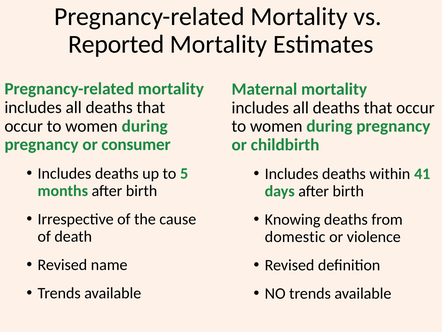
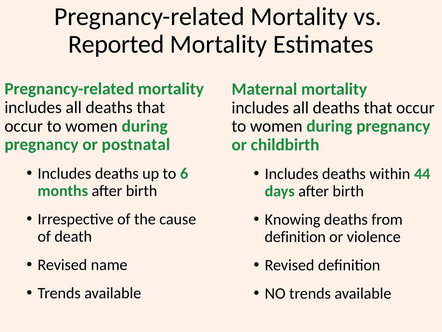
consumer: consumer -> postnatal
5: 5 -> 6
41: 41 -> 44
domestic at (295, 236): domestic -> definition
